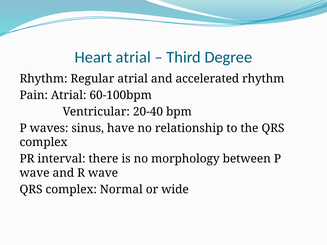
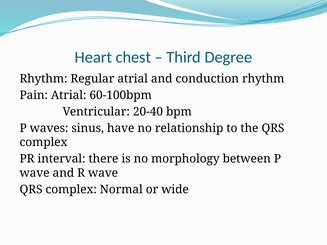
Heart atrial: atrial -> chest
accelerated: accelerated -> conduction
